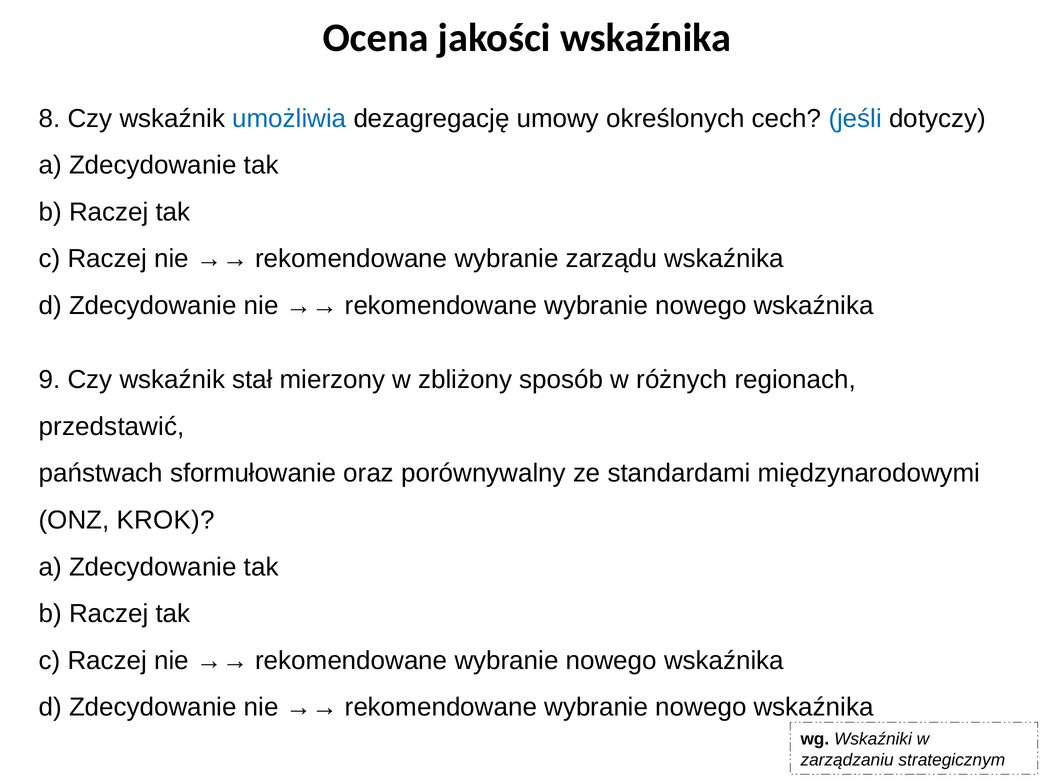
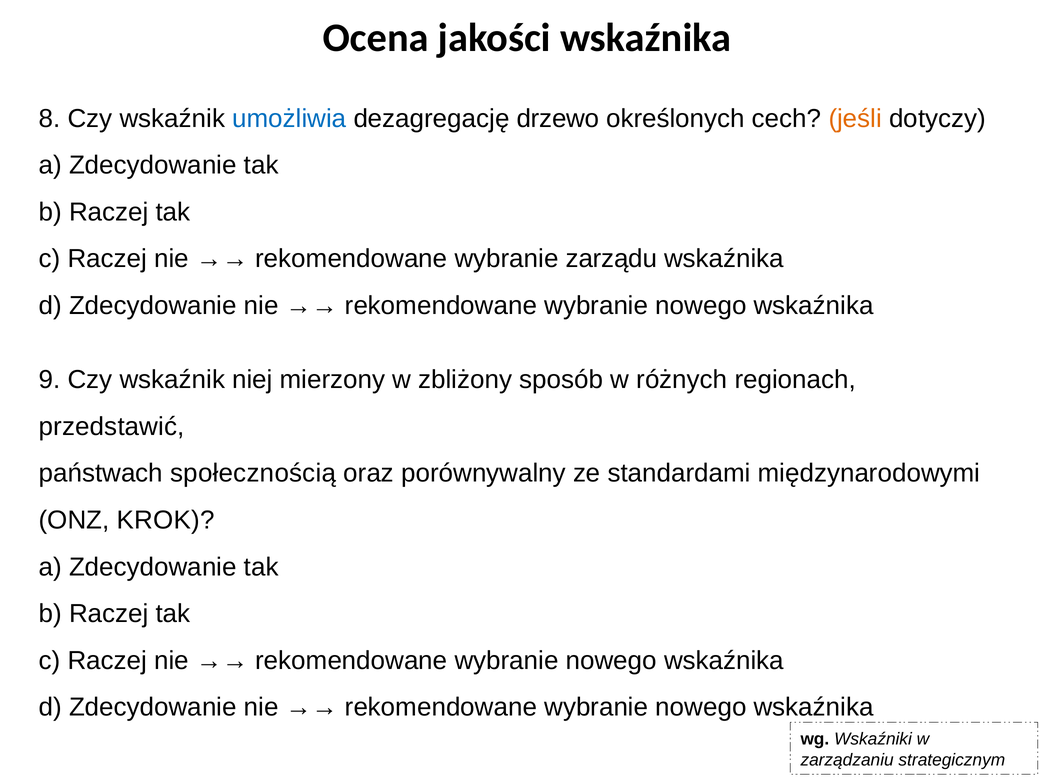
umowy: umowy -> drzewo
jeśli colour: blue -> orange
stał: stał -> niej
sformułowanie: sformułowanie -> społecznością
